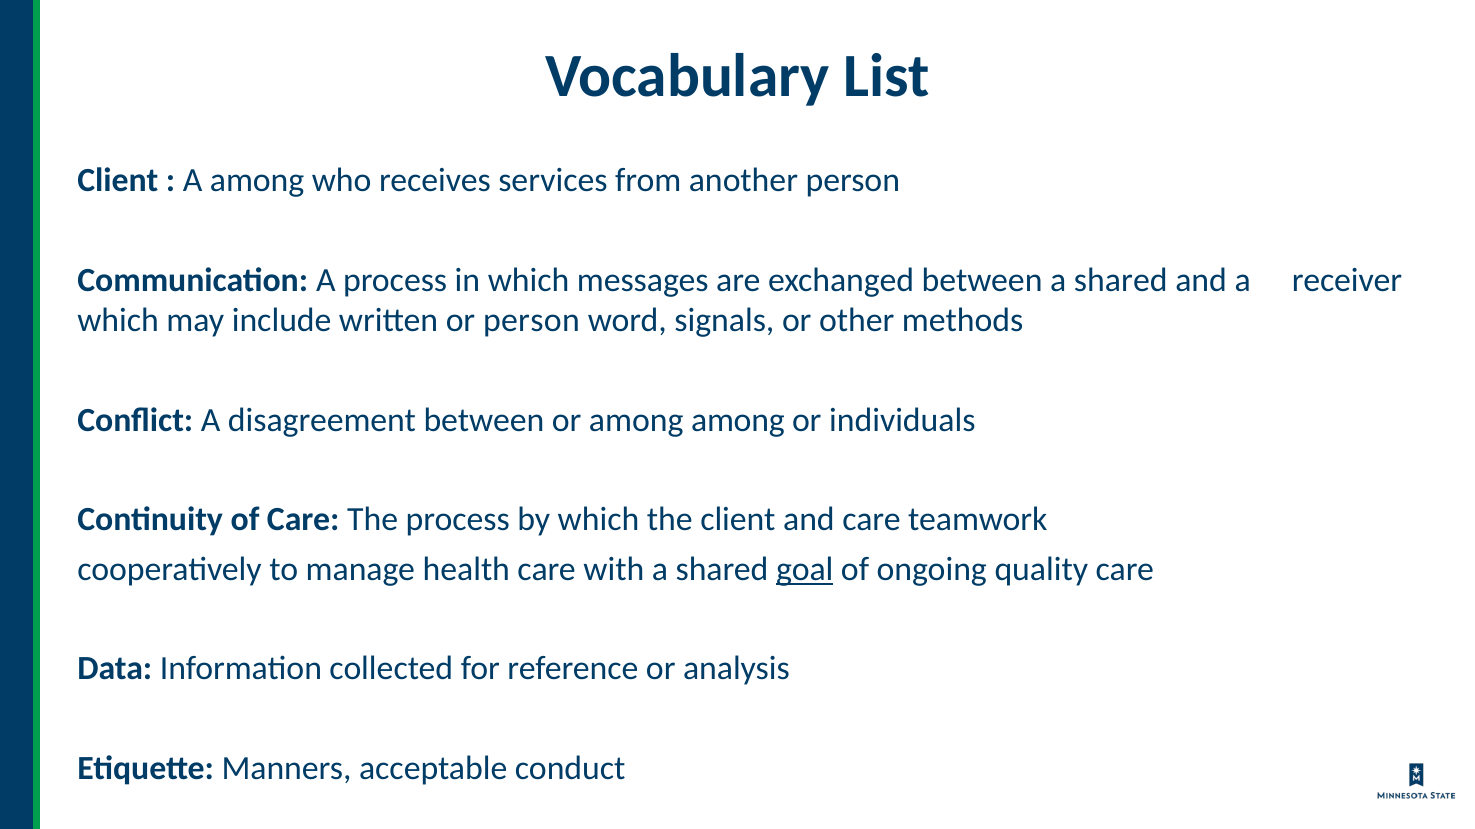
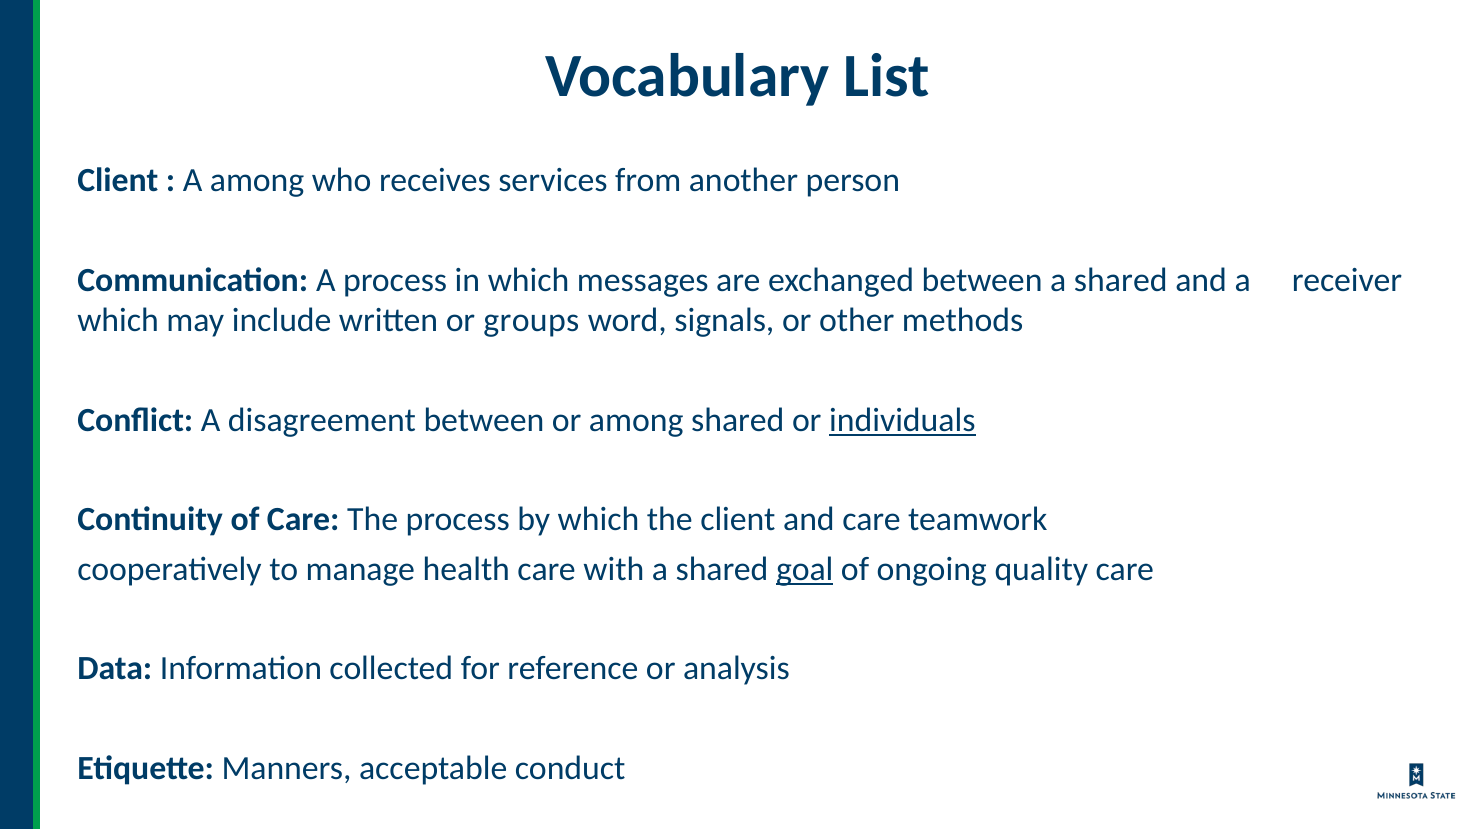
or person: person -> groups
among among: among -> shared
individuals underline: none -> present
